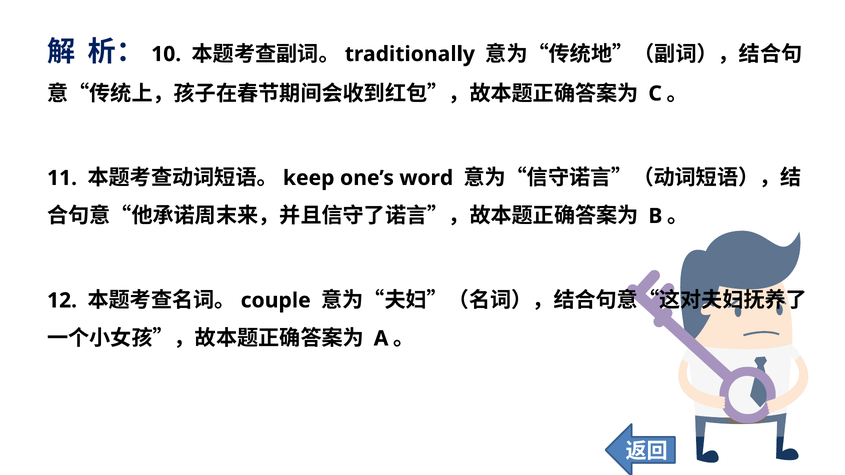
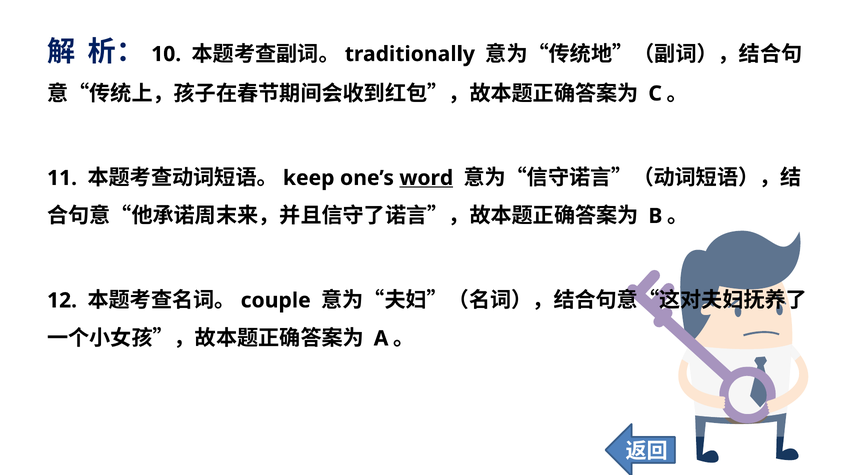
word underline: none -> present
